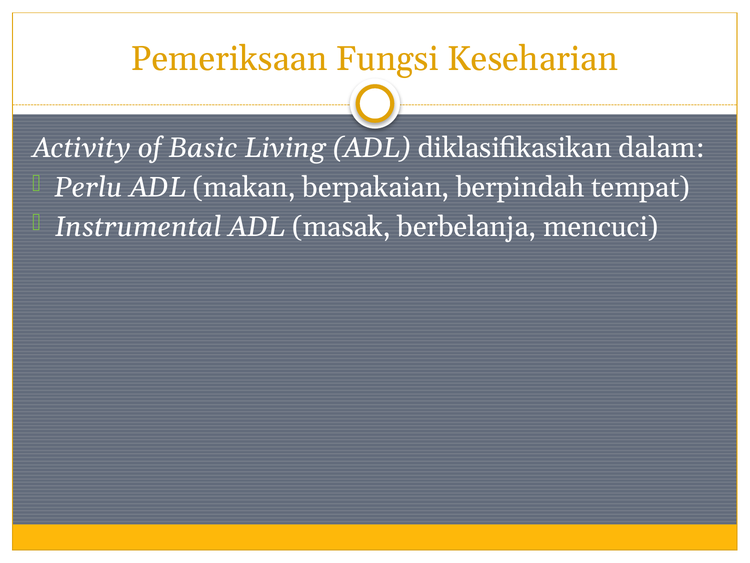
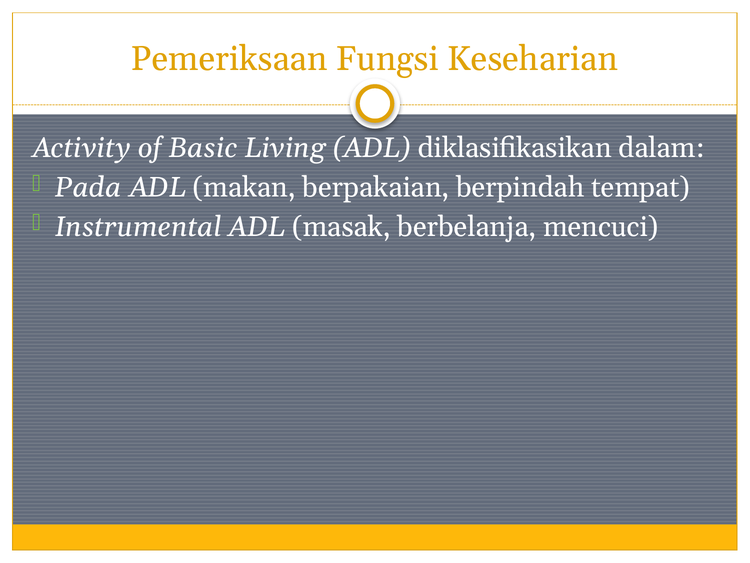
Perlu: Perlu -> Pada
